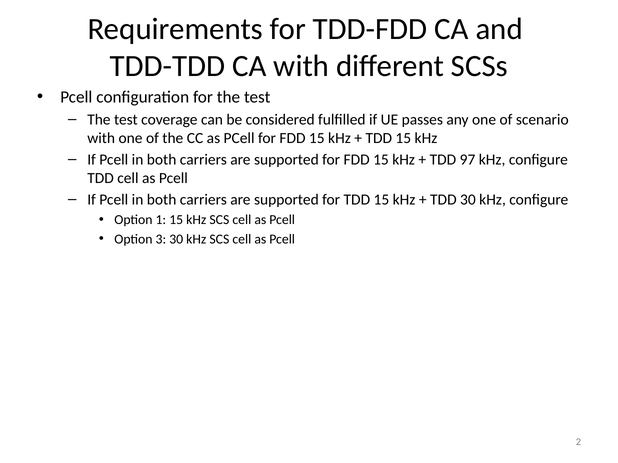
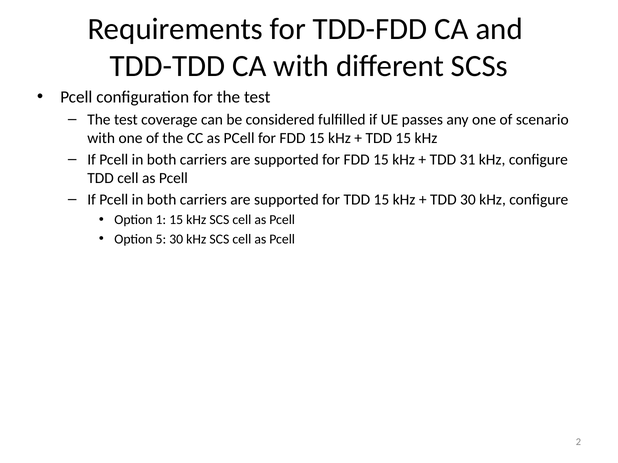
97: 97 -> 31
3: 3 -> 5
